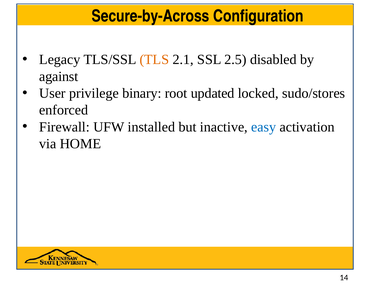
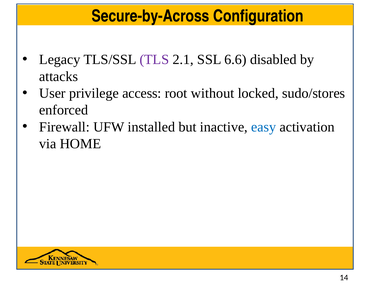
TLS colour: orange -> purple
2.5: 2.5 -> 6.6
against: against -> attacks
binary: binary -> access
updated: updated -> without
